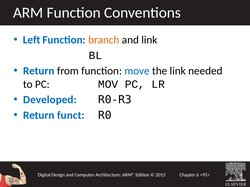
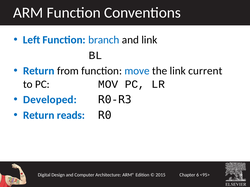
branch colour: orange -> blue
needed: needed -> current
funct: funct -> reads
